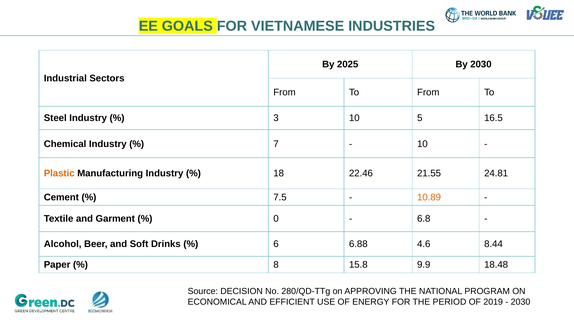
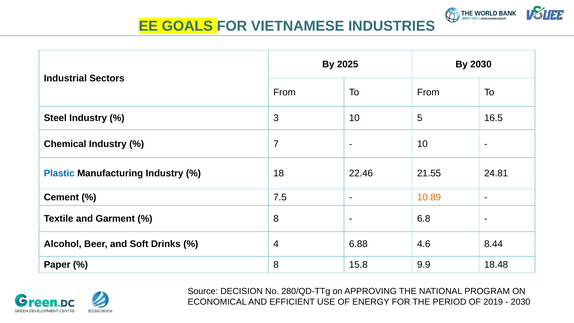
Plastic colour: orange -> blue
0 at (276, 219): 0 -> 8
6: 6 -> 4
